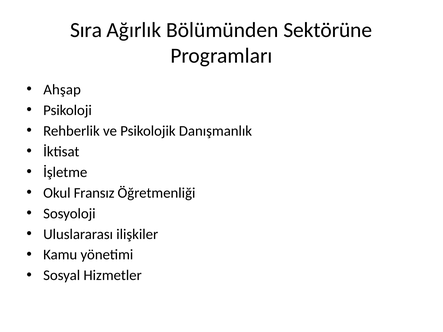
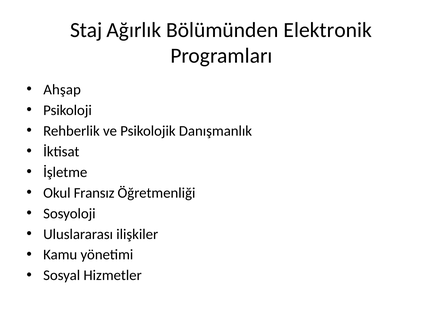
Sıra: Sıra -> Staj
Sektörüne: Sektörüne -> Elektronik
